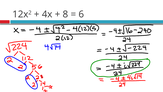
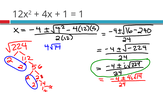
8 at (65, 14): 8 -> 1
6 at (81, 14): 6 -> 1
